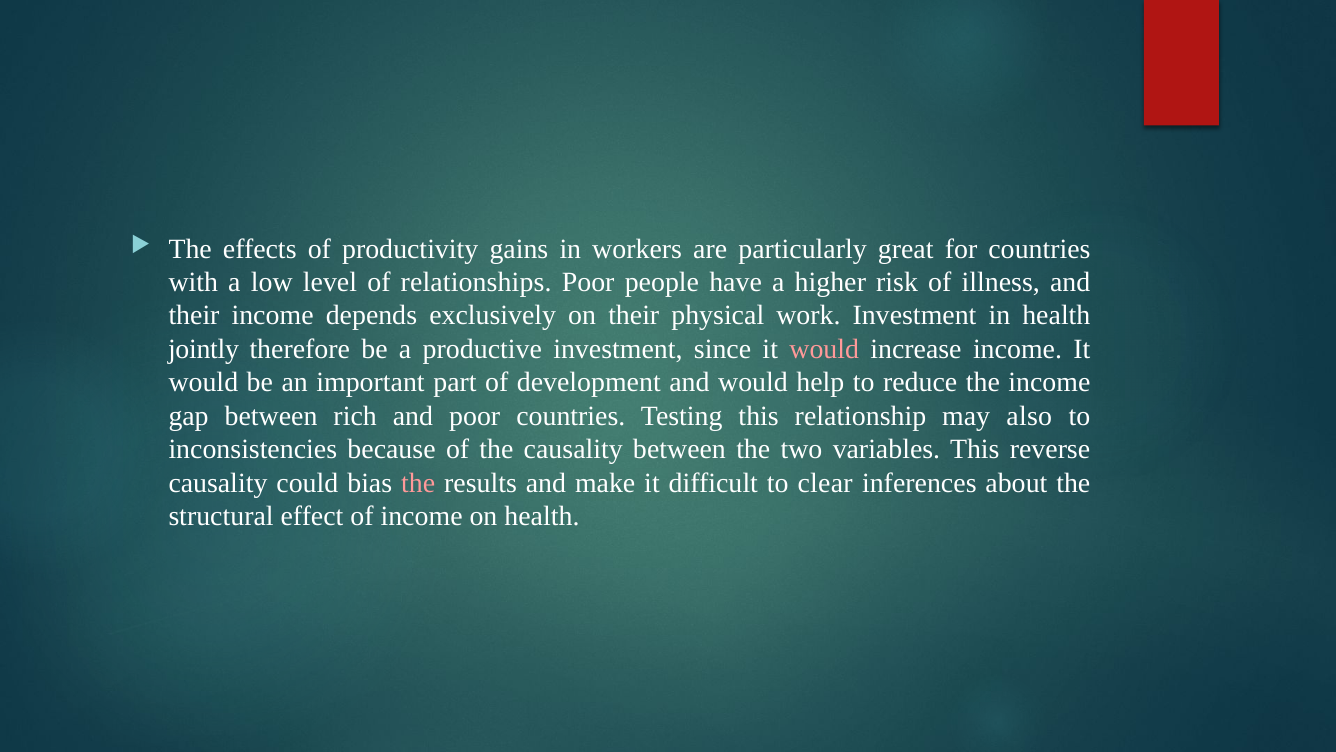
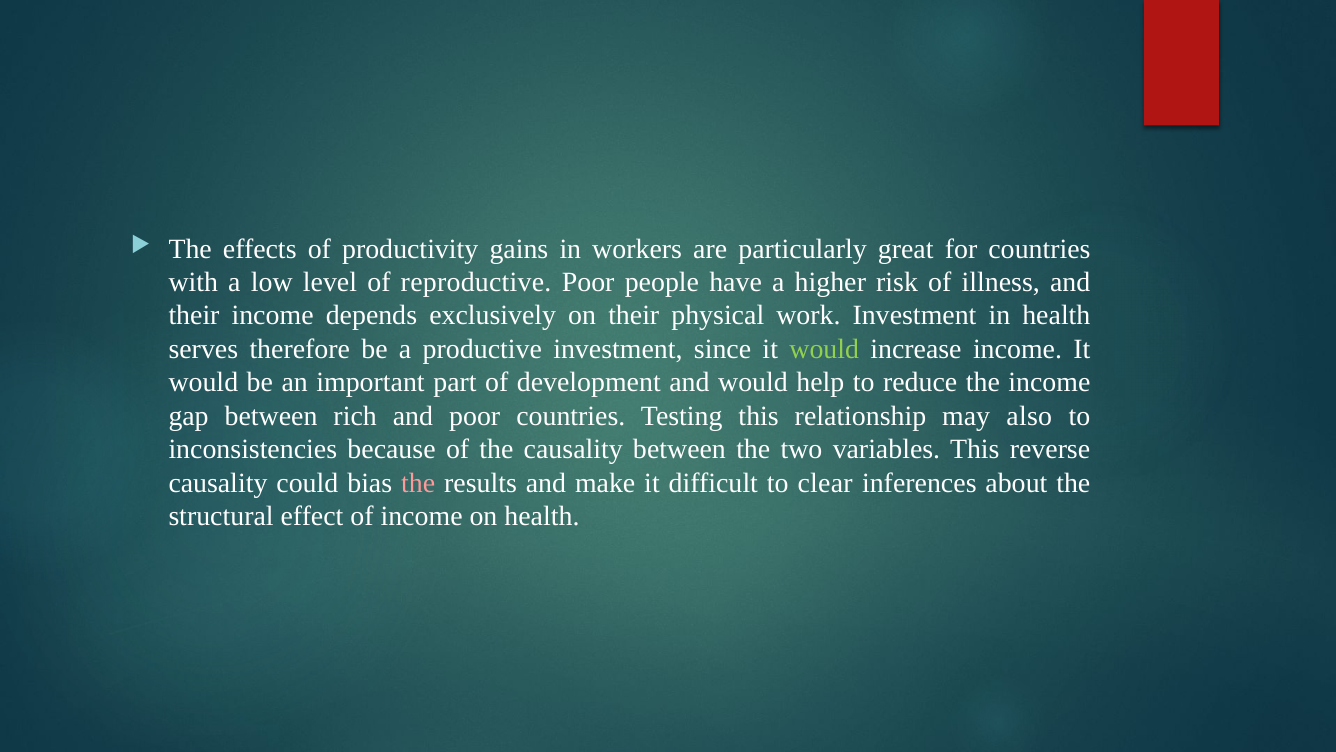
relationships: relationships -> reproductive
jointly: jointly -> serves
would at (824, 349) colour: pink -> light green
